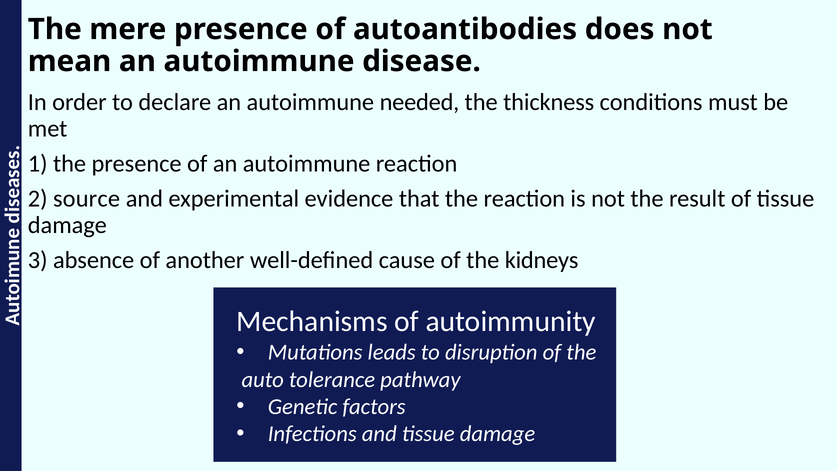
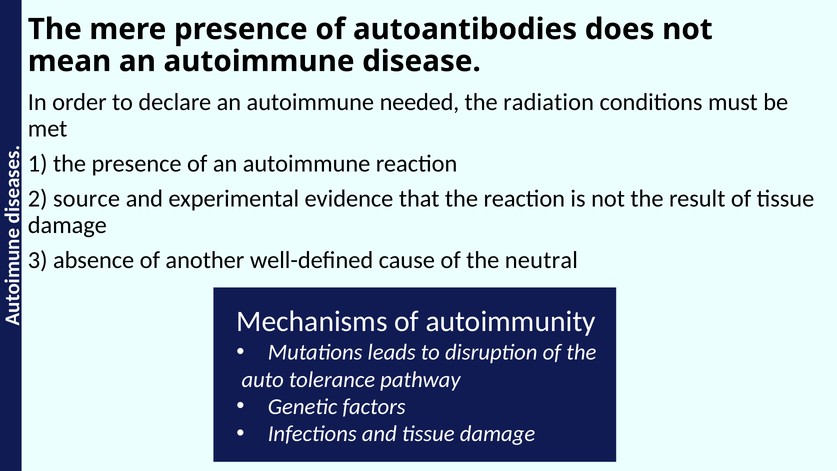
thickness: thickness -> radiation
kidneys: kidneys -> neutral
